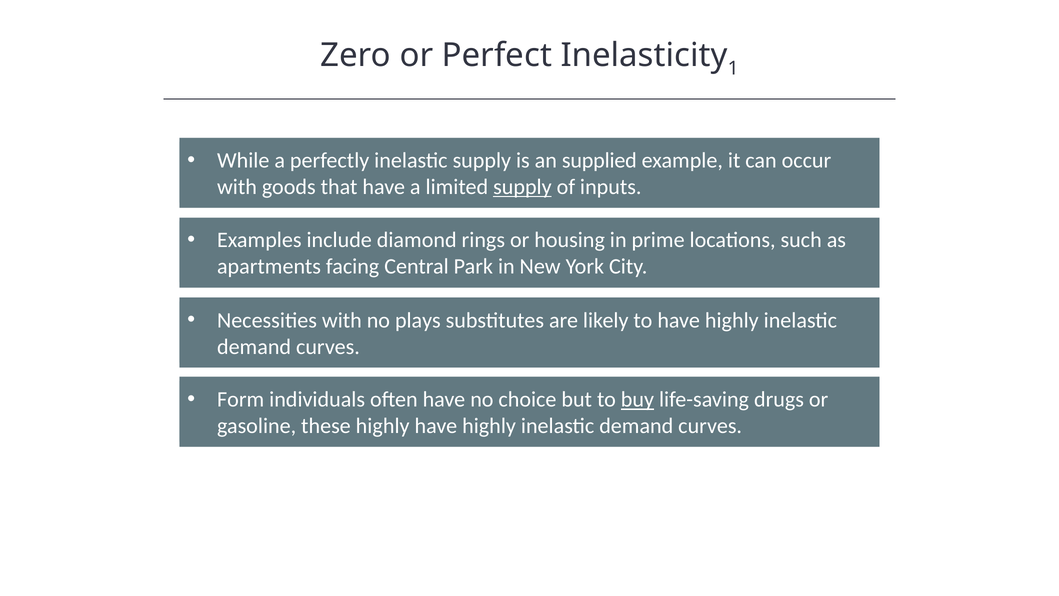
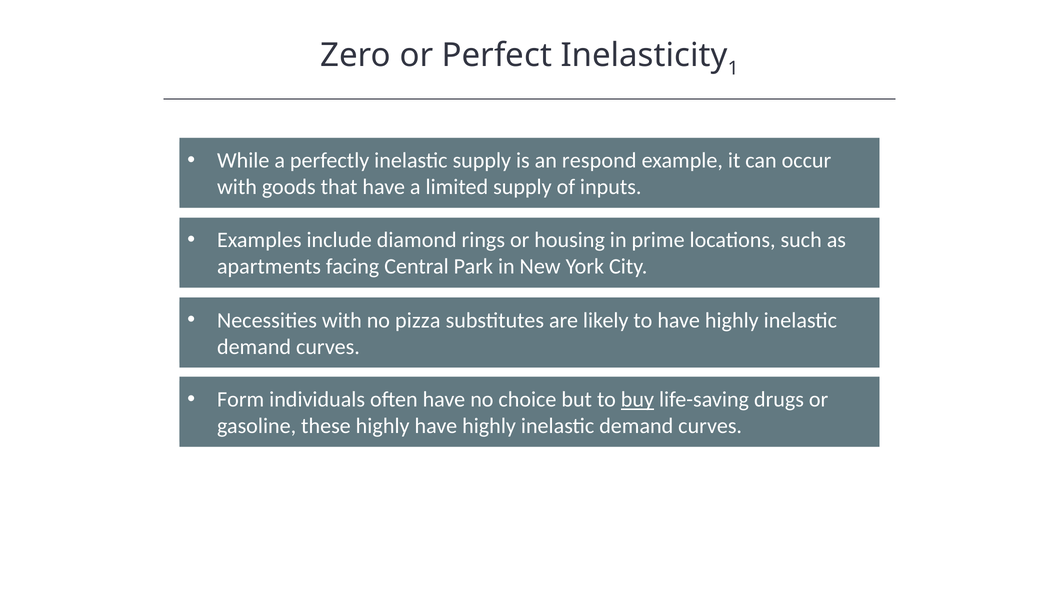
supplied: supplied -> respond
supply at (522, 187) underline: present -> none
plays: plays -> pizza
